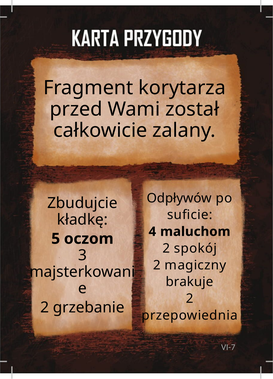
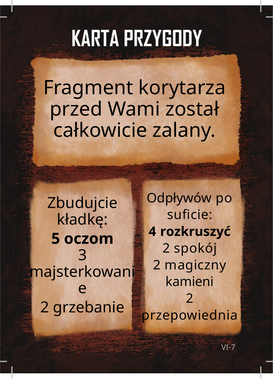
maluchom: maluchom -> rozkruszyć
brakuje: brakuje -> kamieni
